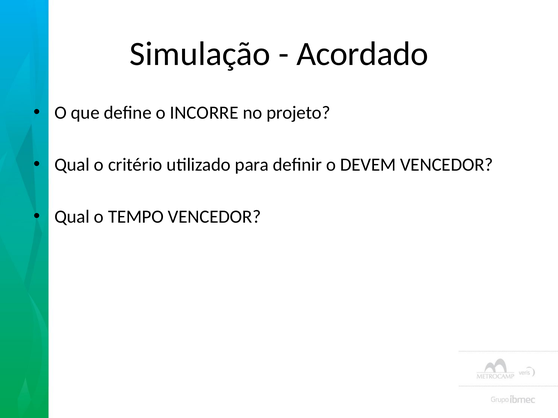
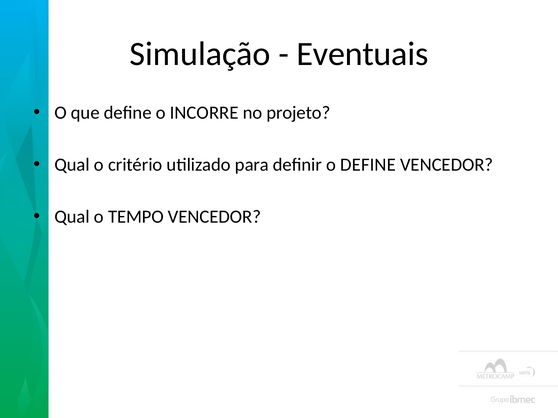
Acordado: Acordado -> Eventuais
o DEVEM: DEVEM -> DEFINE
